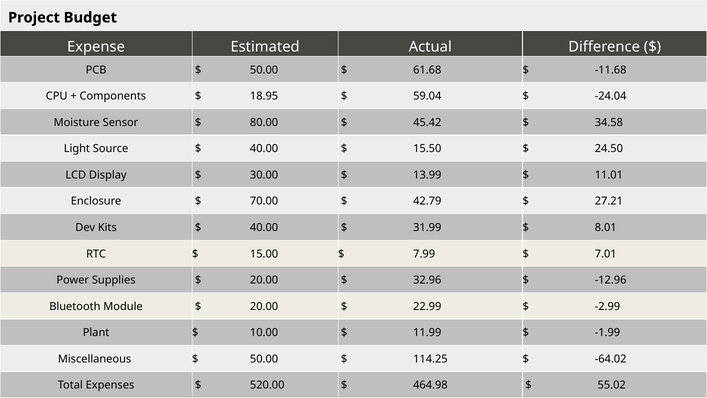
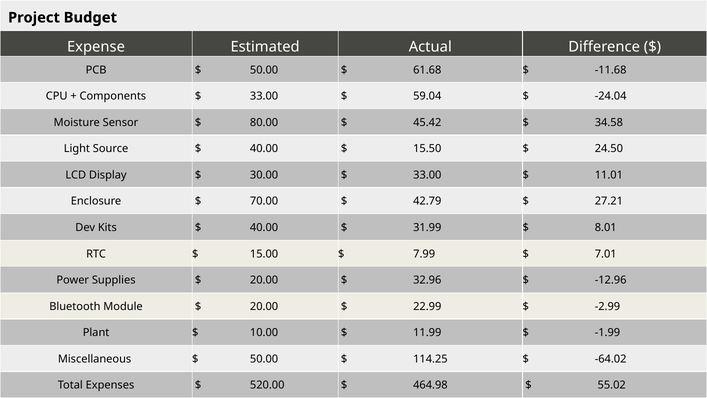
18.95 at (264, 96): 18.95 -> 33.00
13.99 at (427, 175): 13.99 -> 33.00
